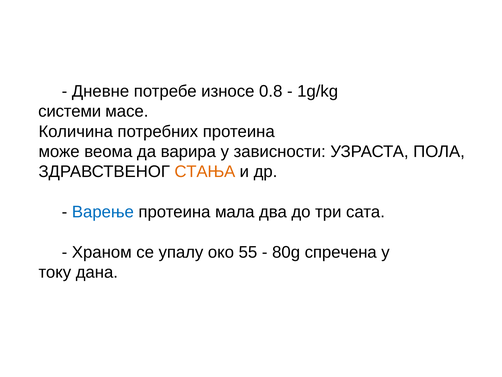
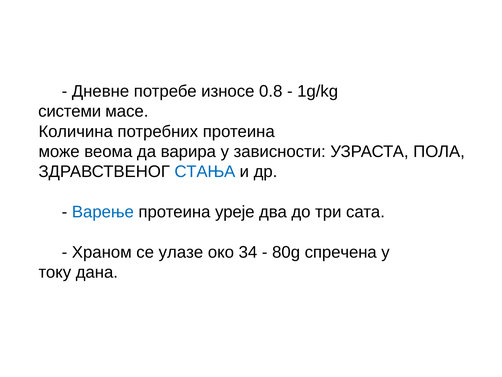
СТАЊА colour: orange -> blue
мала: мала -> уреје
упалу: упалу -> улазе
55: 55 -> 34
